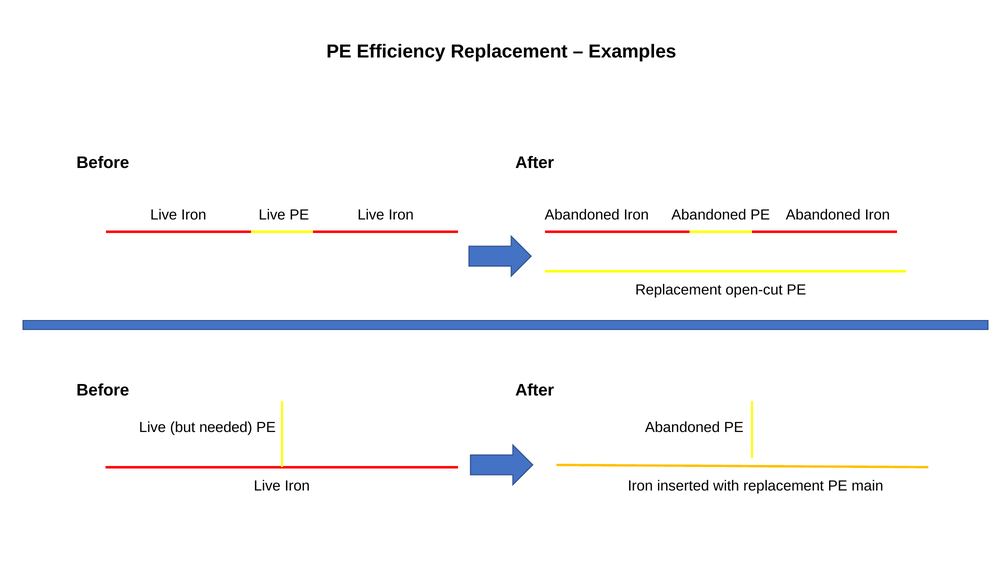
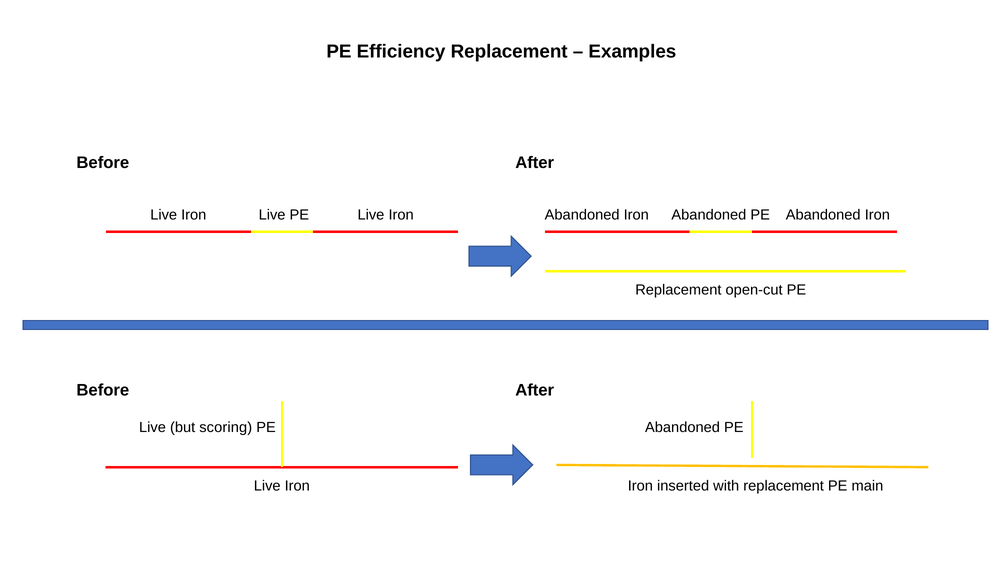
needed: needed -> scoring
